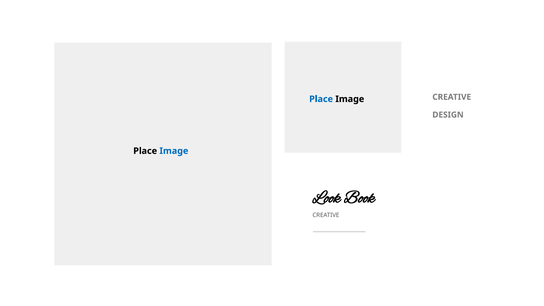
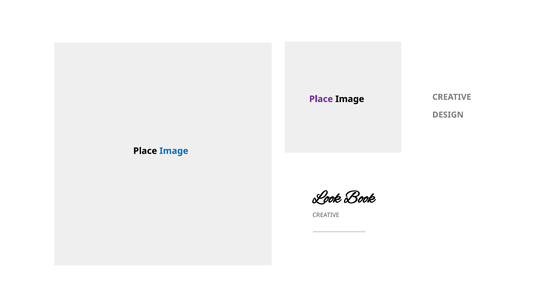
Place at (321, 99) colour: blue -> purple
